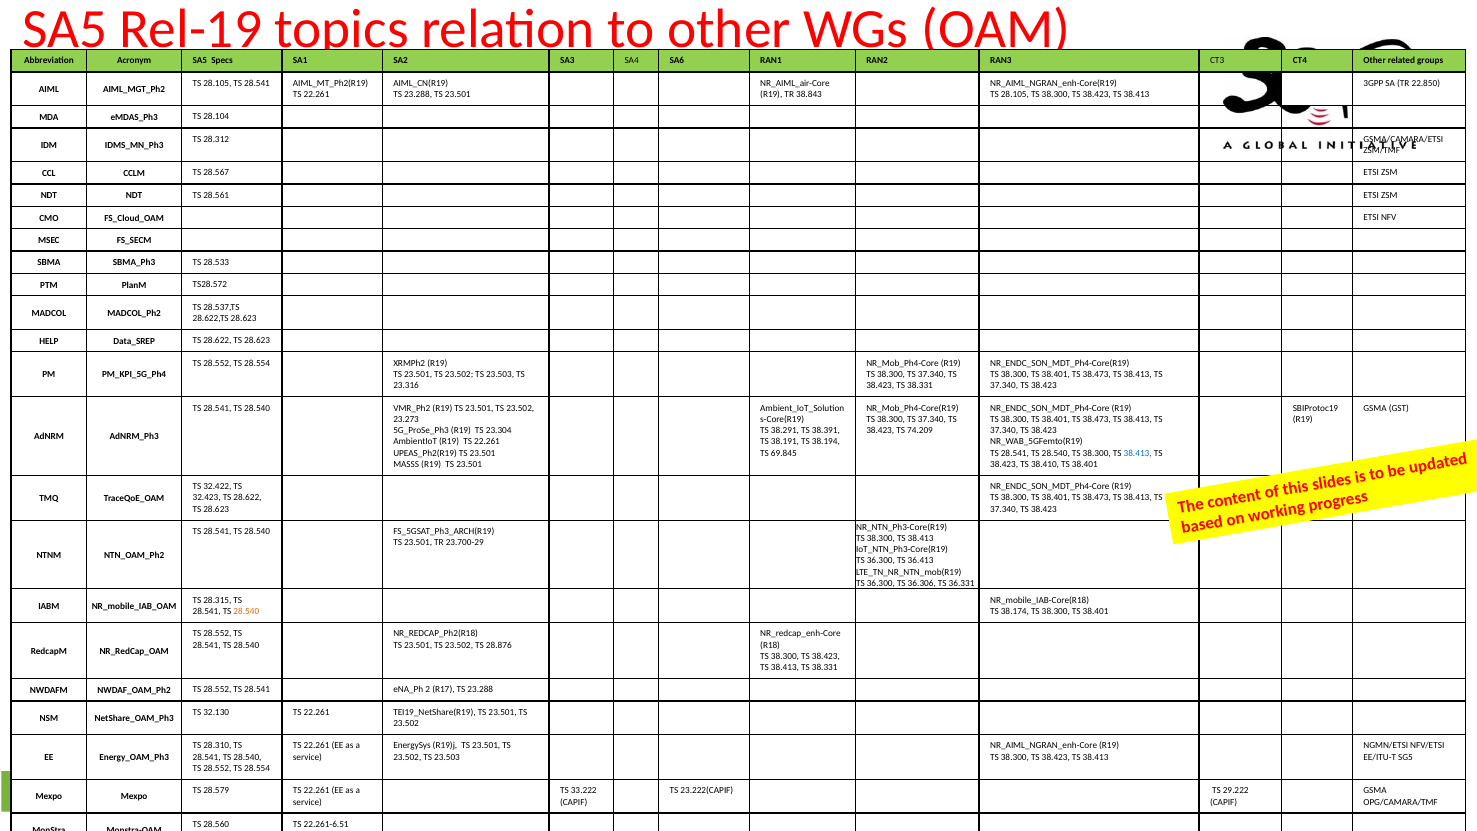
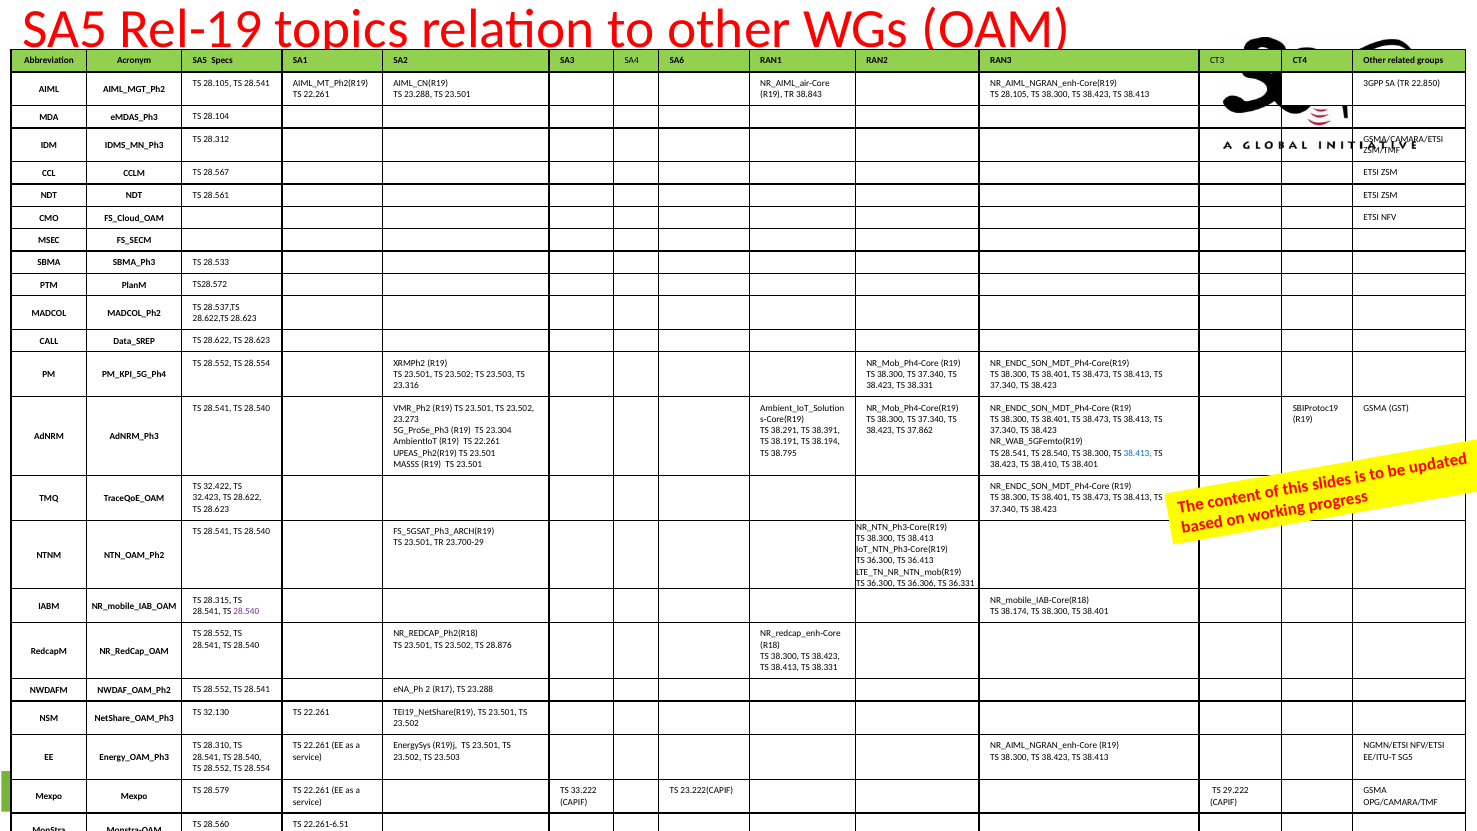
HELP: HELP -> CALL
74.209: 74.209 -> 37.862
69.845: 69.845 -> 38.795
28.540 at (246, 611) colour: orange -> purple
